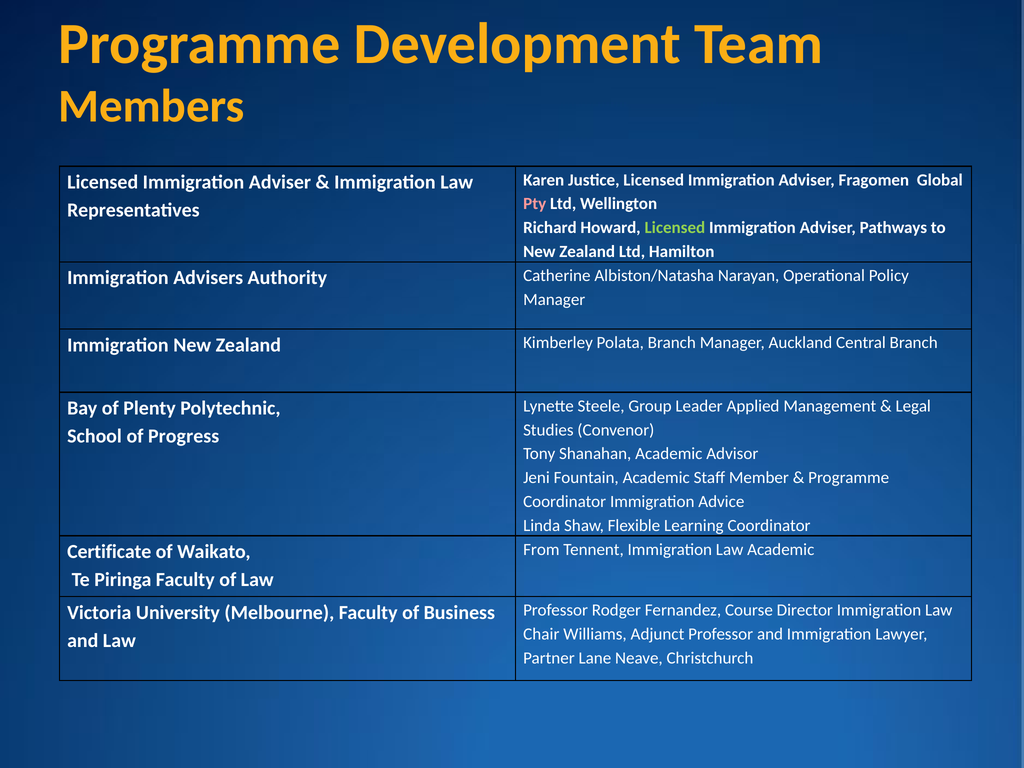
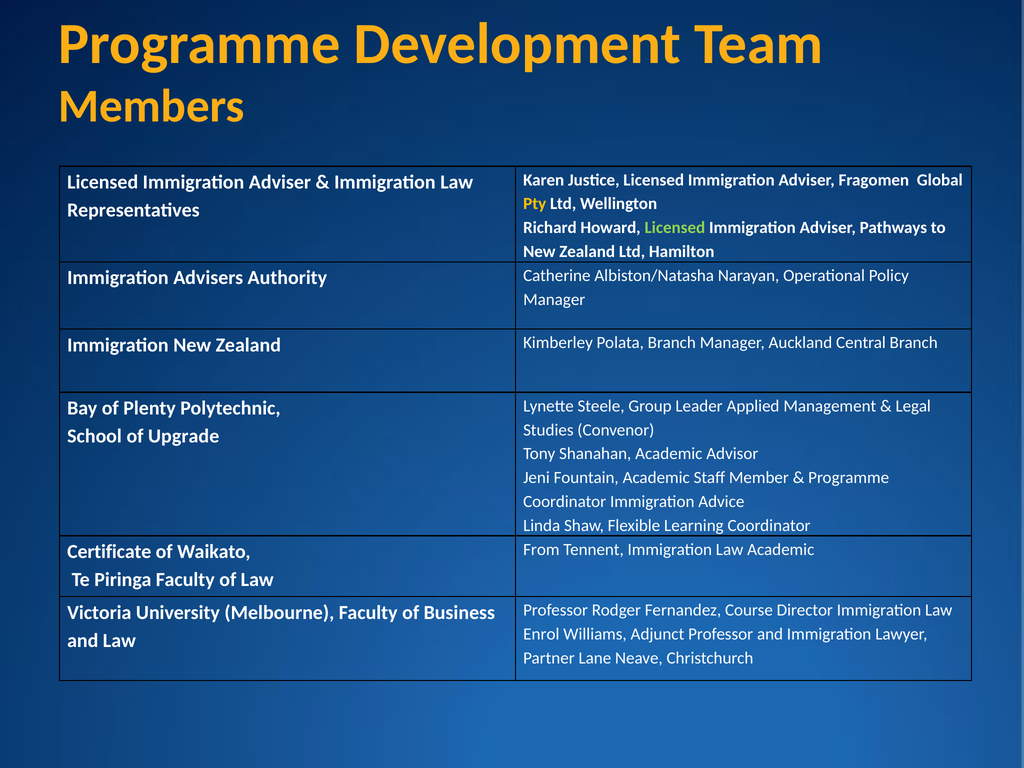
Pty colour: pink -> yellow
Progress: Progress -> Upgrade
Chair: Chair -> Enrol
